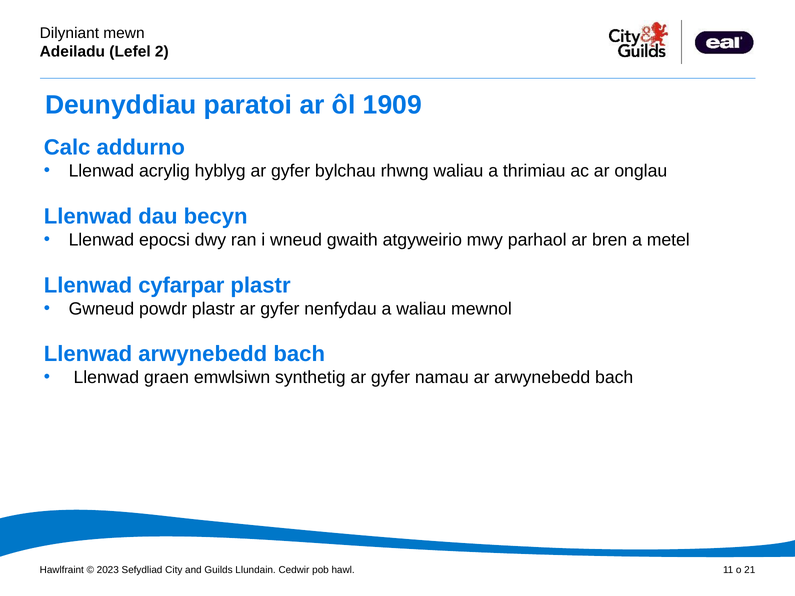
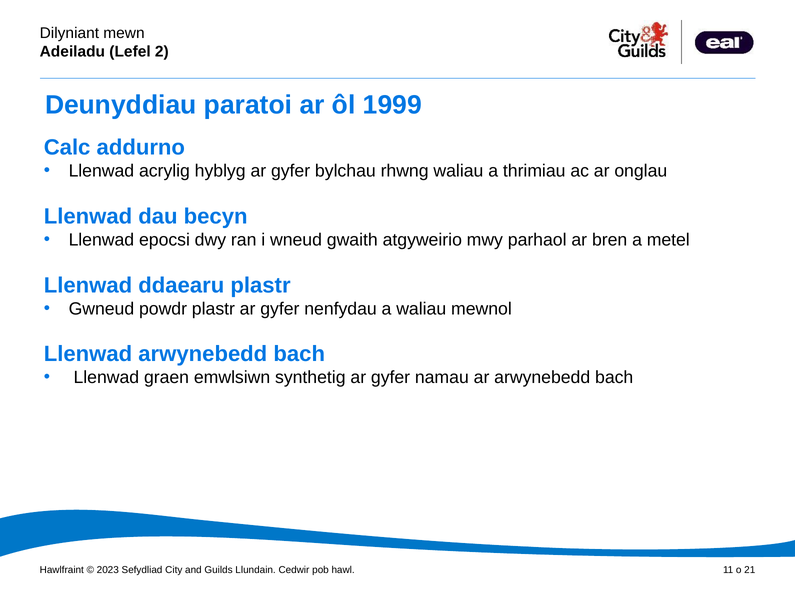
1909: 1909 -> 1999
cyfarpar: cyfarpar -> ddaearu
